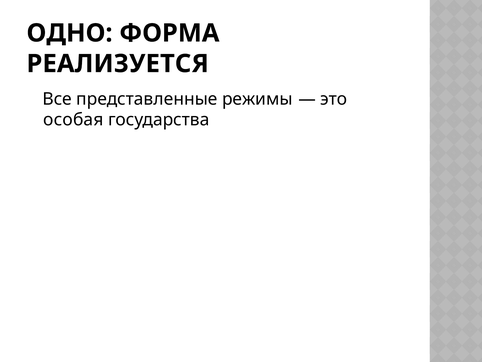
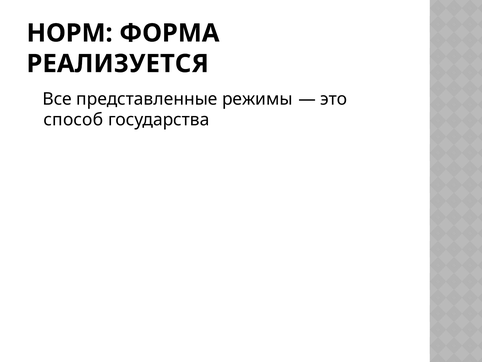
ОДНО: ОДНО -> НОРМ
особая: особая -> способ
